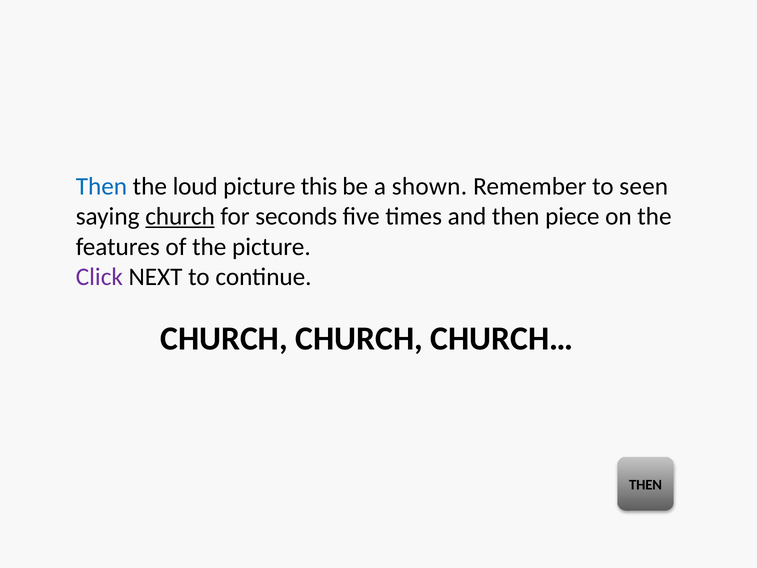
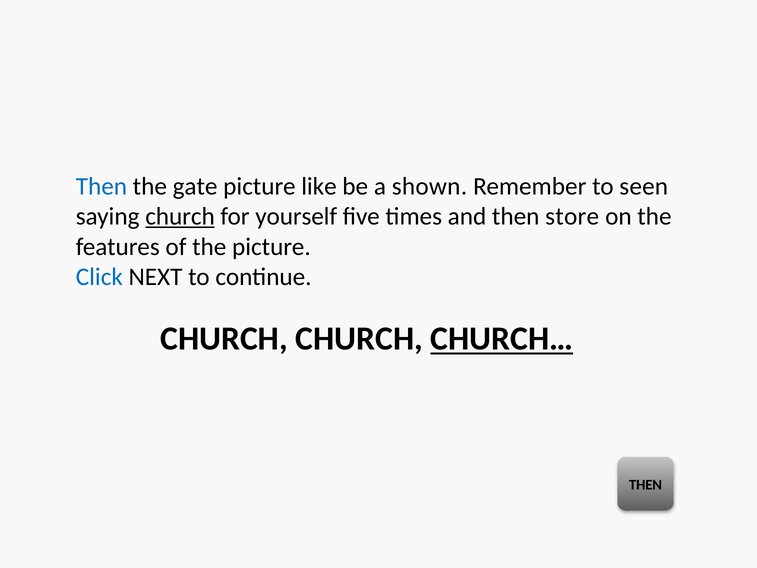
loud: loud -> gate
this: this -> like
seconds: seconds -> yourself
piece: piece -> store
Click colour: purple -> blue
CHURCH… underline: none -> present
